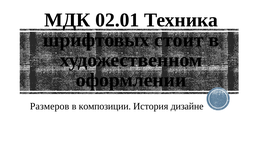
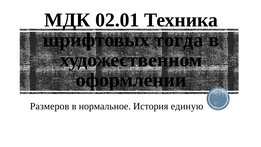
стоит: стоит -> тогда
композиции: композиции -> нормальное
дизайне: дизайне -> единую
